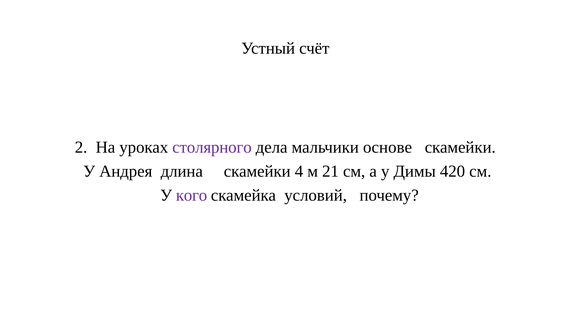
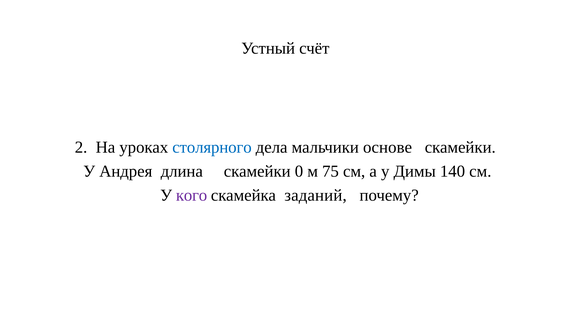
столярного colour: purple -> blue
4: 4 -> 0
21: 21 -> 75
420: 420 -> 140
условий: условий -> заданий
